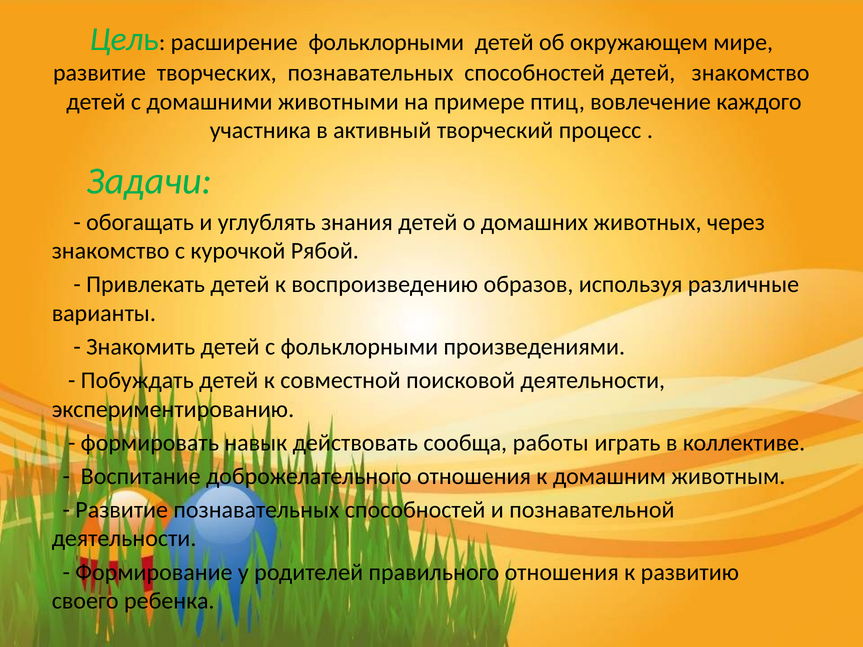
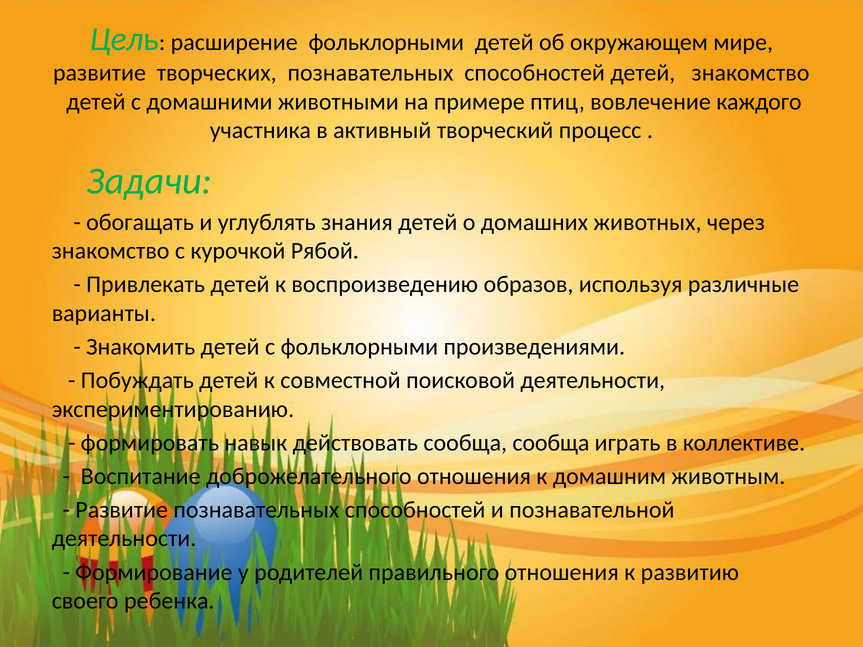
сообща работы: работы -> сообща
